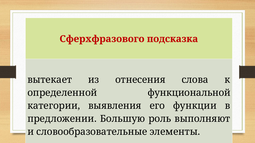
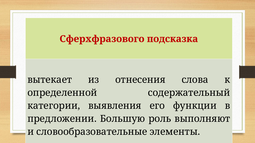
функциональной: функциональной -> содержательный
